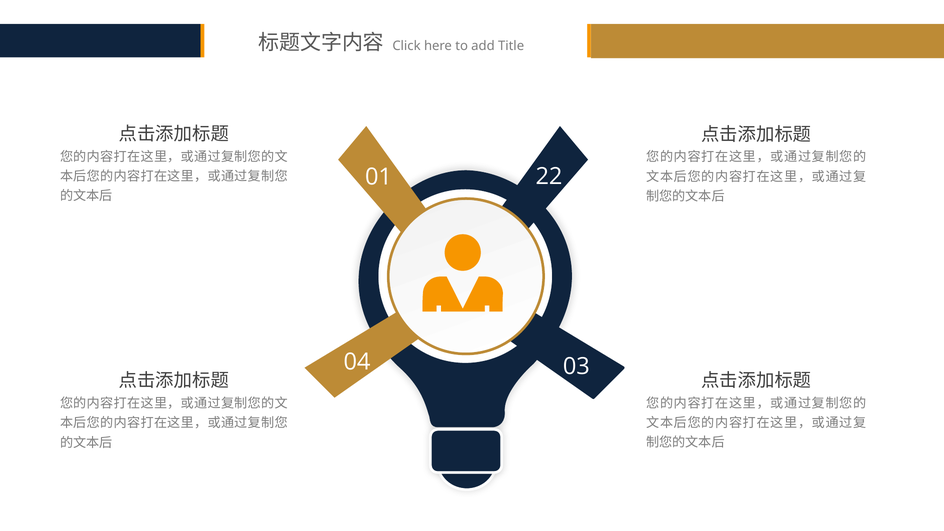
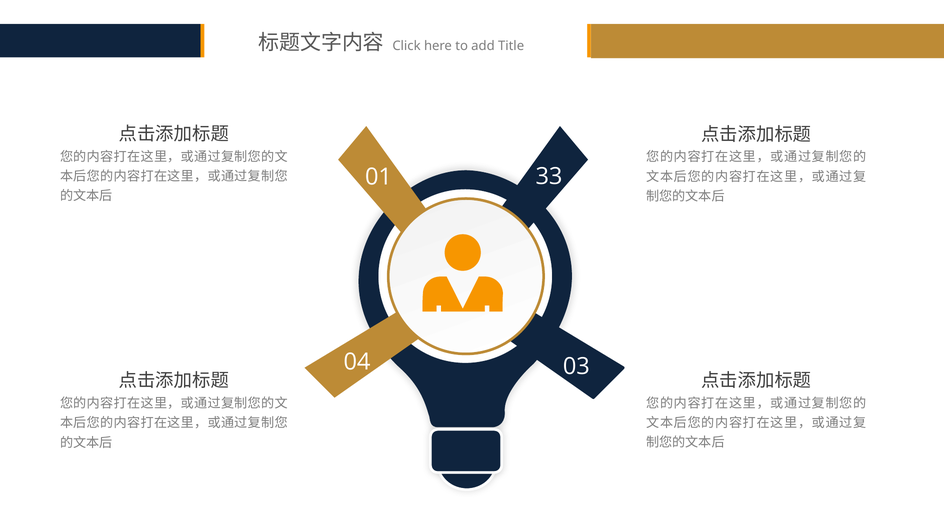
22: 22 -> 33
